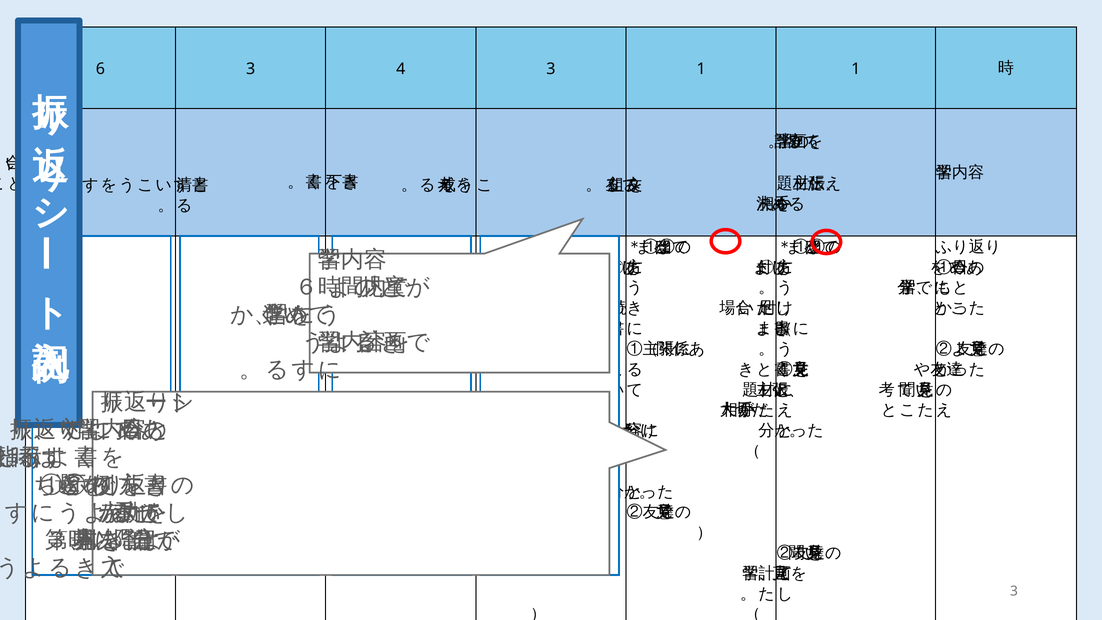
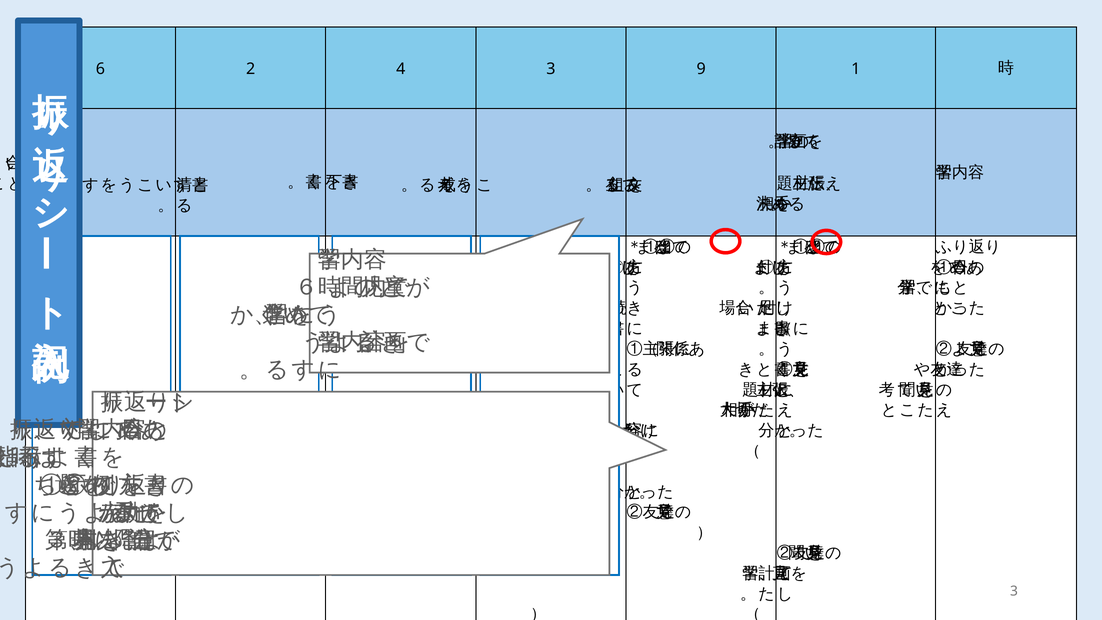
6 3: 3 -> 2
3 1: 1 -> 9
